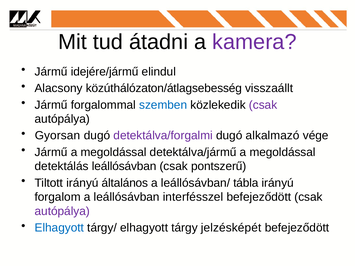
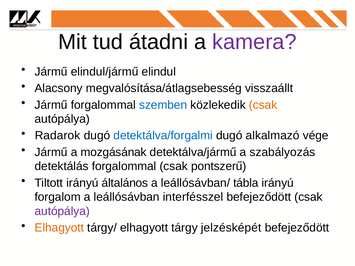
idejére/jármű: idejére/jármű -> elindul/jármű
közúthálózaton/átlagsebesség: közúthálózaton/átlagsebesség -> megvalósítása/átlagsebesség
csak at (263, 105) colour: purple -> orange
Gyorsan: Gyorsan -> Radarok
detektálva/forgalmi colour: purple -> blue
Jármű a megoldással: megoldással -> mozgásának
detektálva/jármű a megoldással: megoldással -> szabályozás
detektálás leállósávban: leállósávban -> forgalommal
Elhagyott at (59, 228) colour: blue -> orange
